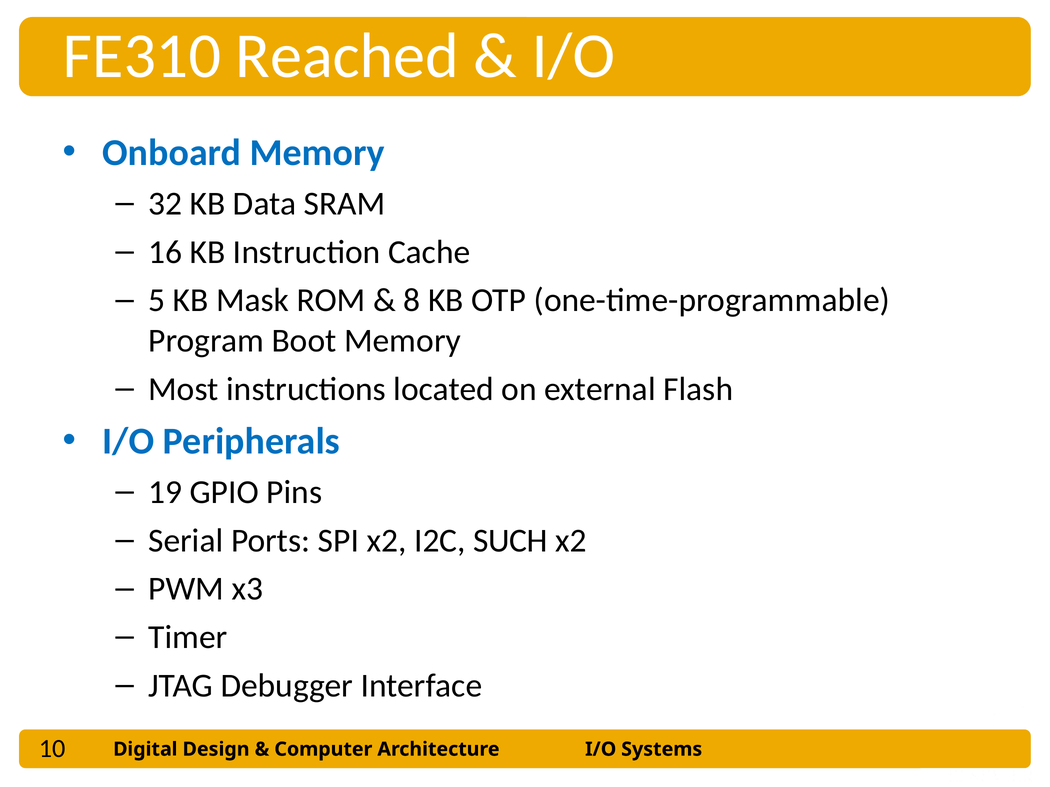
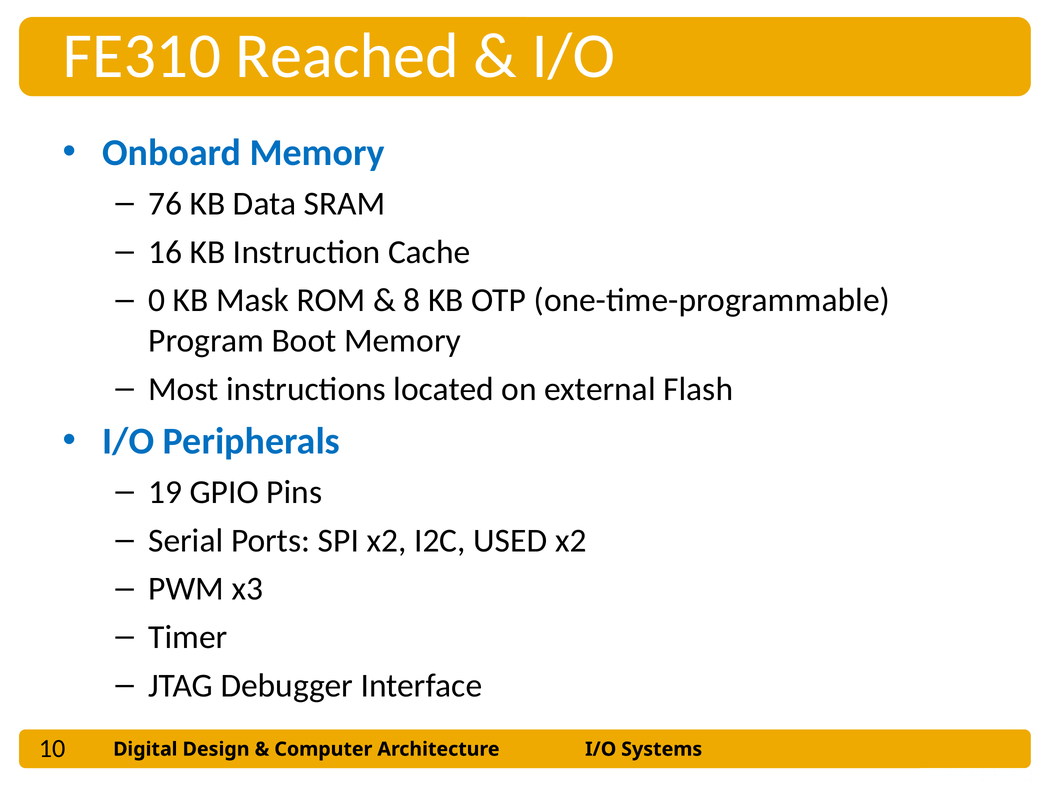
32: 32 -> 76
5: 5 -> 0
SUCH: SUCH -> USED
